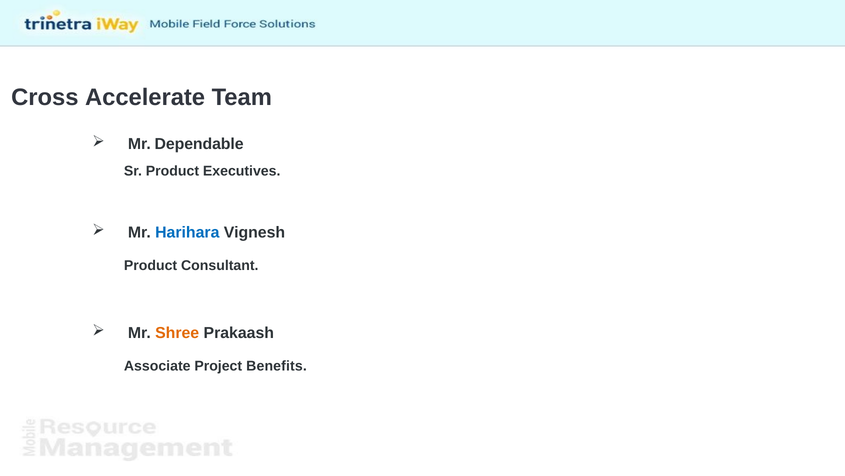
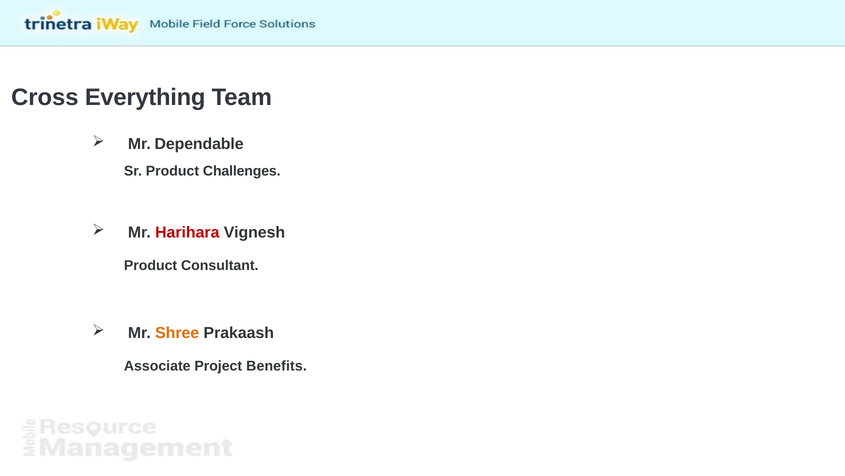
Accelerate: Accelerate -> Everything
Executives: Executives -> Challenges
Harihara colour: blue -> red
